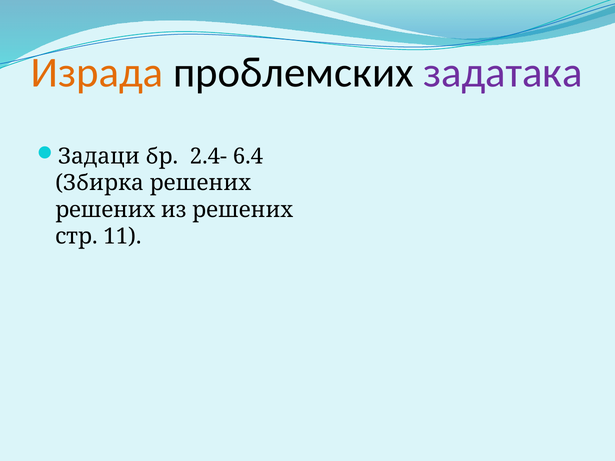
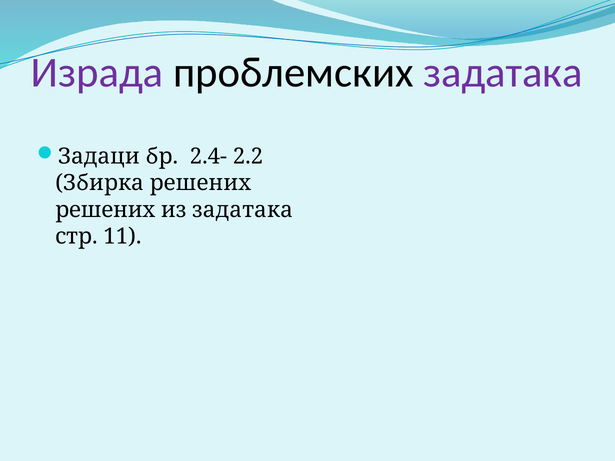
Израда colour: orange -> purple
6.4: 6.4 -> 2.2
из решених: решених -> задатака
